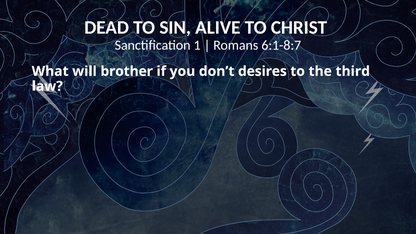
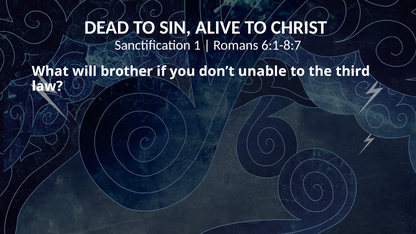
desires: desires -> unable
